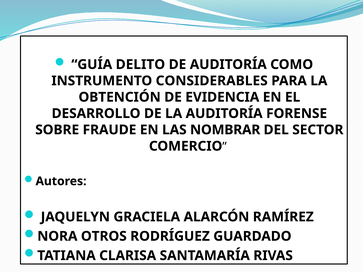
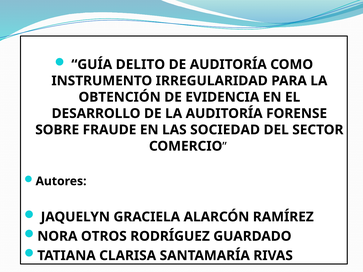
CONSIDERABLES: CONSIDERABLES -> IRREGULARIDAD
NOMBRAR: NOMBRAR -> SOCIEDAD
